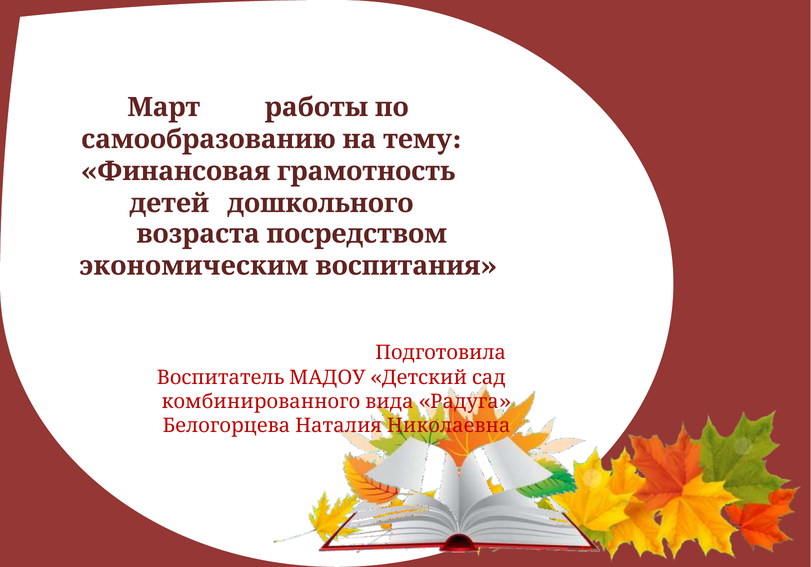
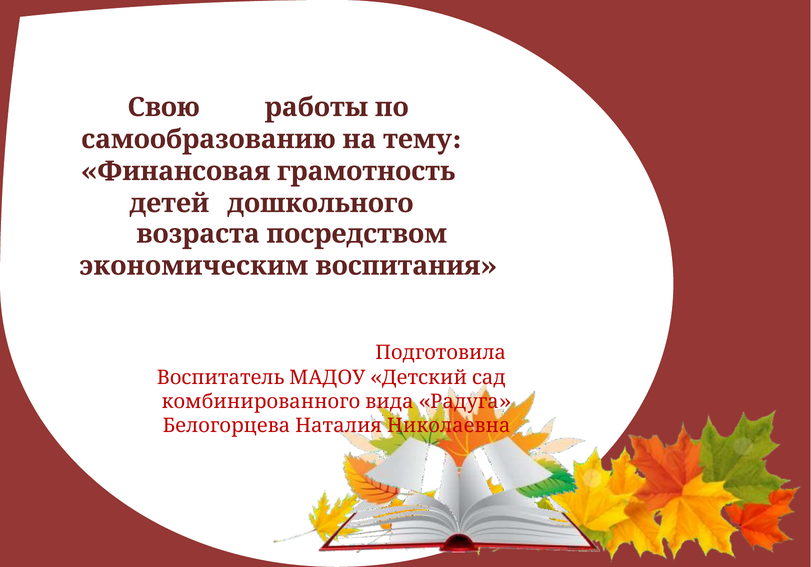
Март: Март -> Свою
